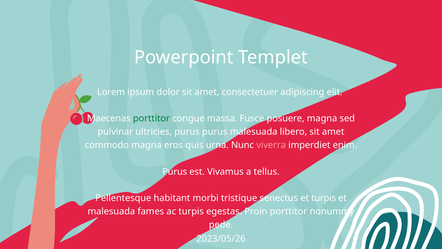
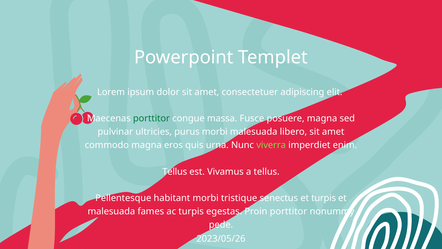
purus purus: purus -> morbi
viverra colour: pink -> light green
Purus at (175, 171): Purus -> Tellus
